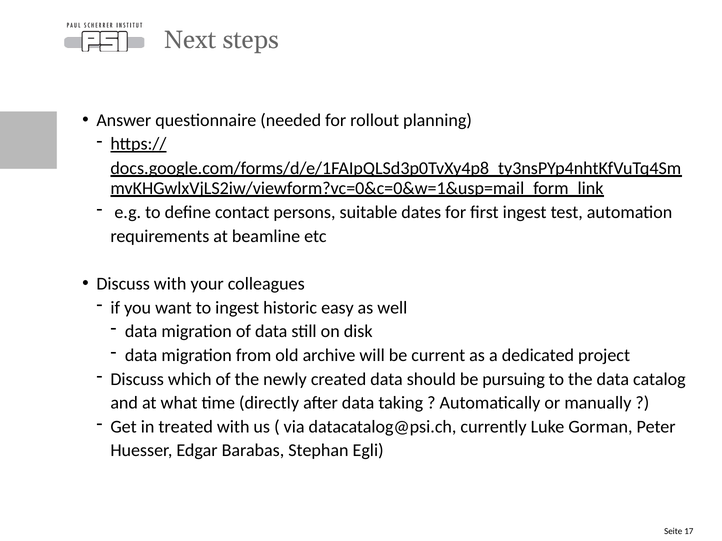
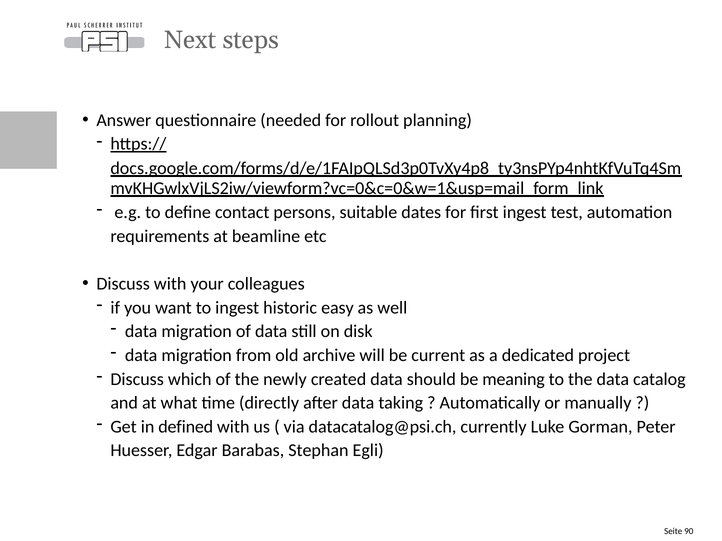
pursuing: pursuing -> meaning
treated: treated -> defined
17: 17 -> 90
